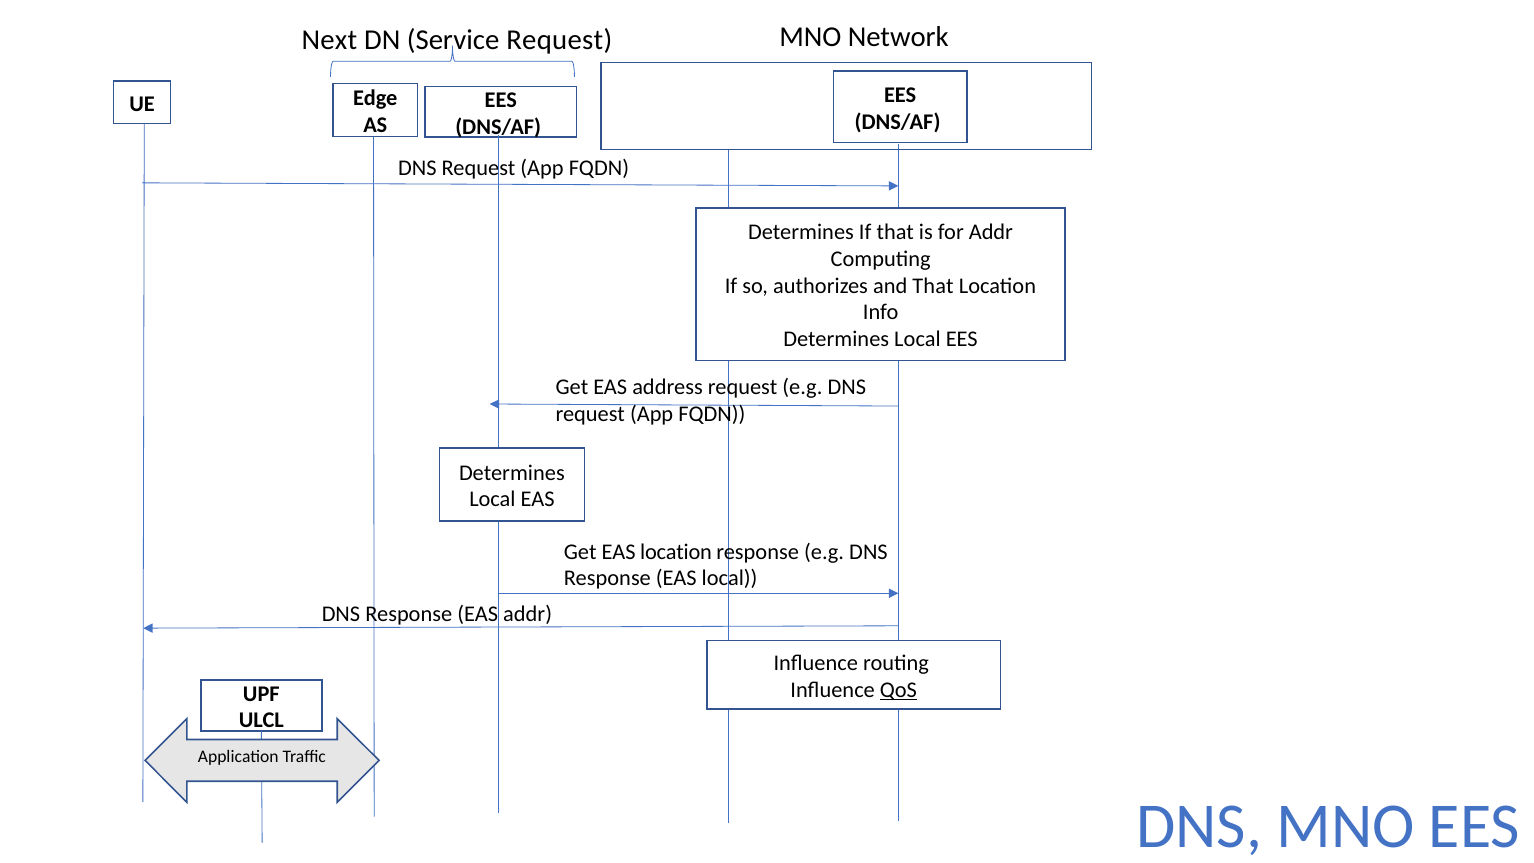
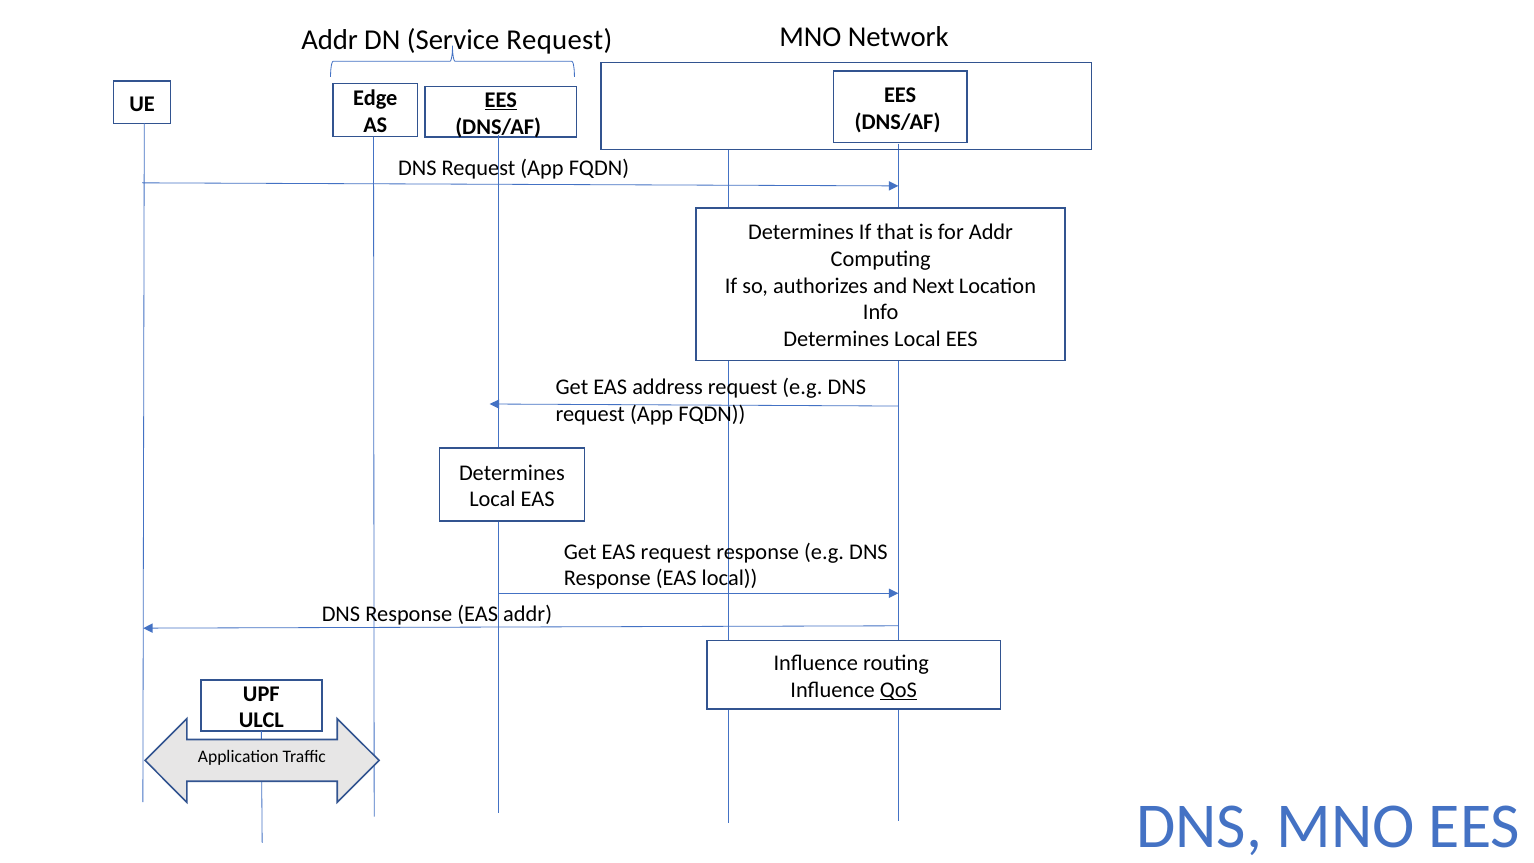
Next at (329, 40): Next -> Addr
EES at (501, 100) underline: none -> present
and That: That -> Next
EAS location: location -> request
